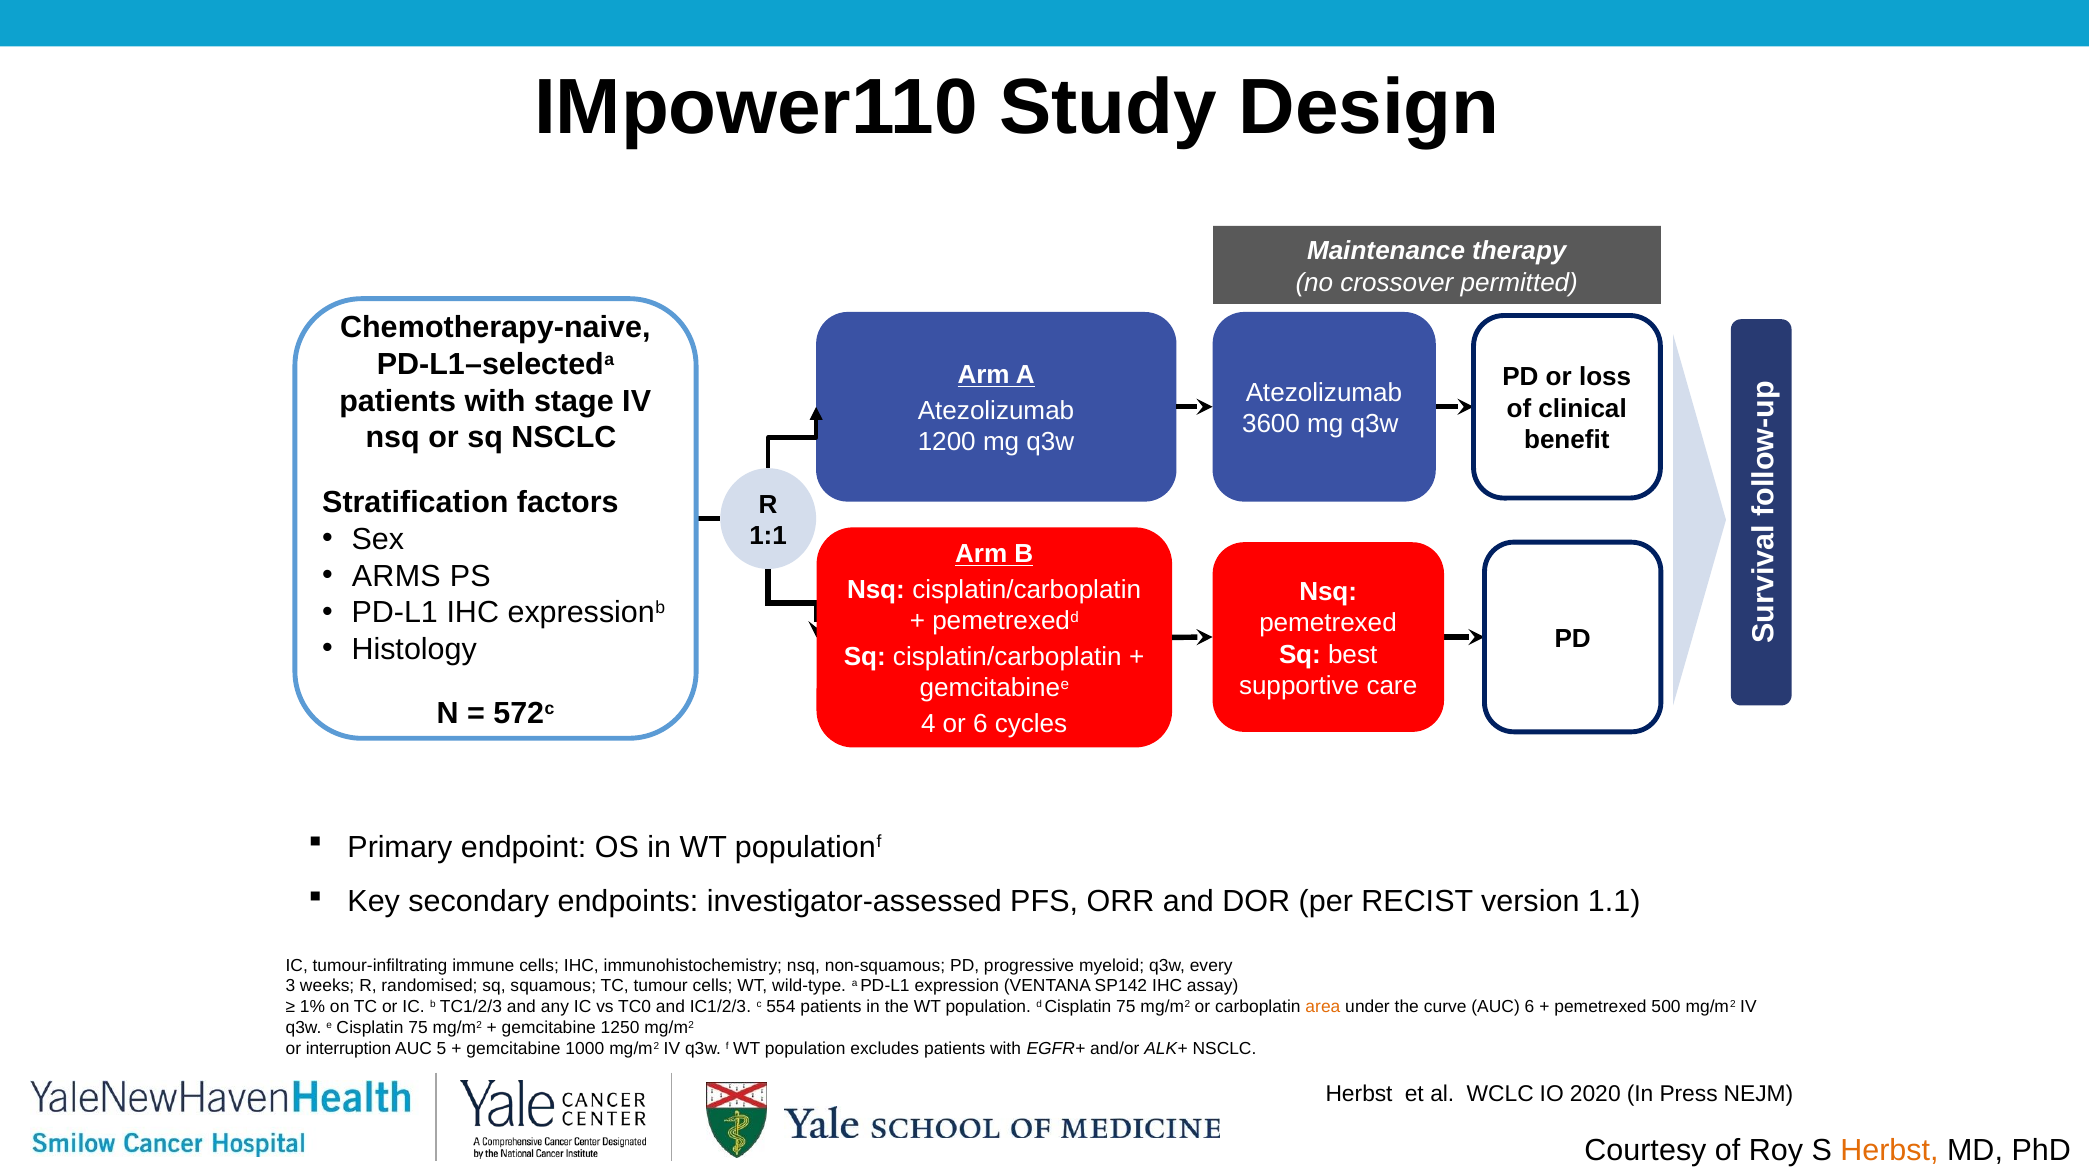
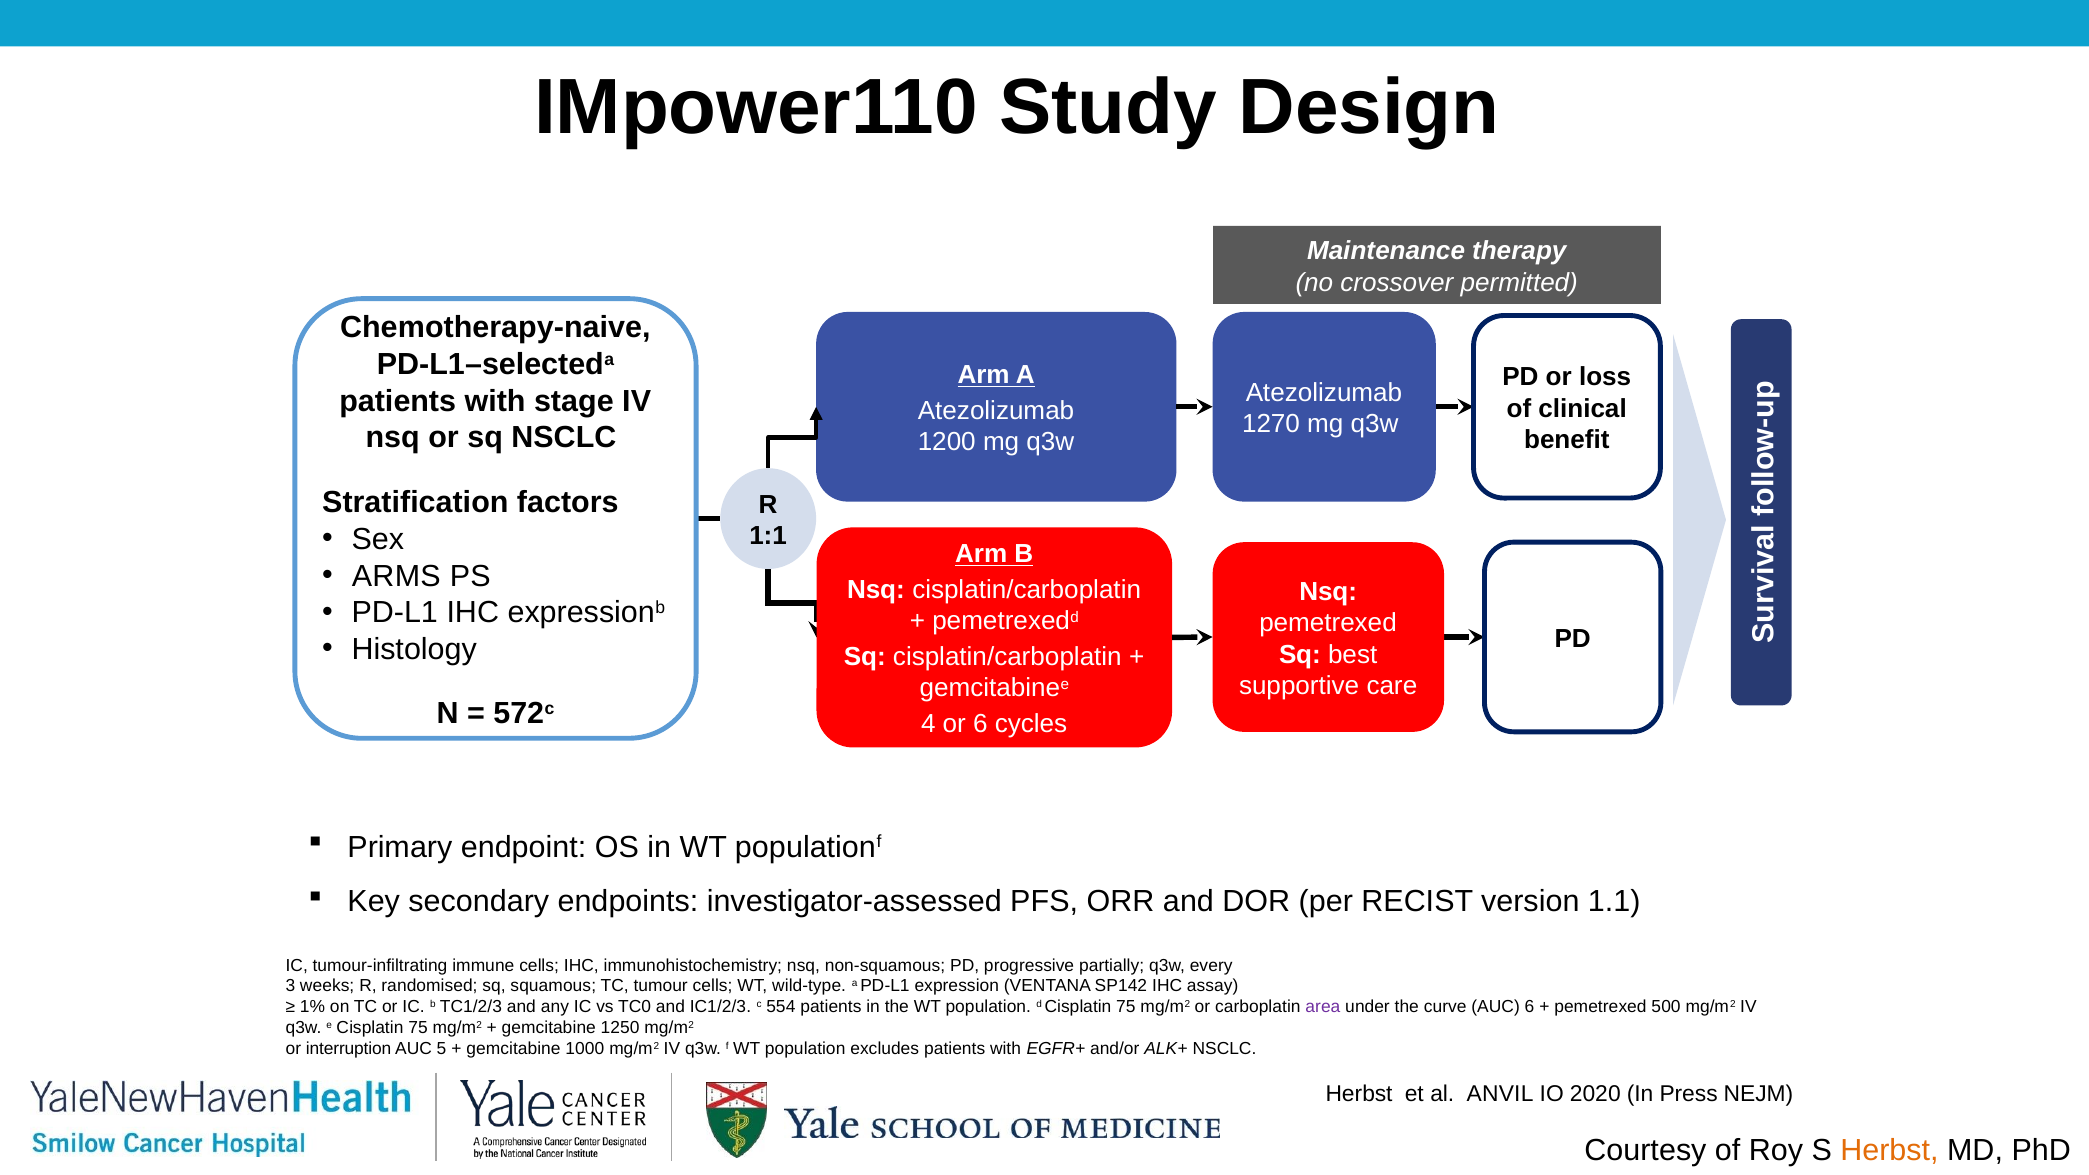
3600: 3600 -> 1270
myeloid: myeloid -> partially
area colour: orange -> purple
WCLC: WCLC -> ANVIL
